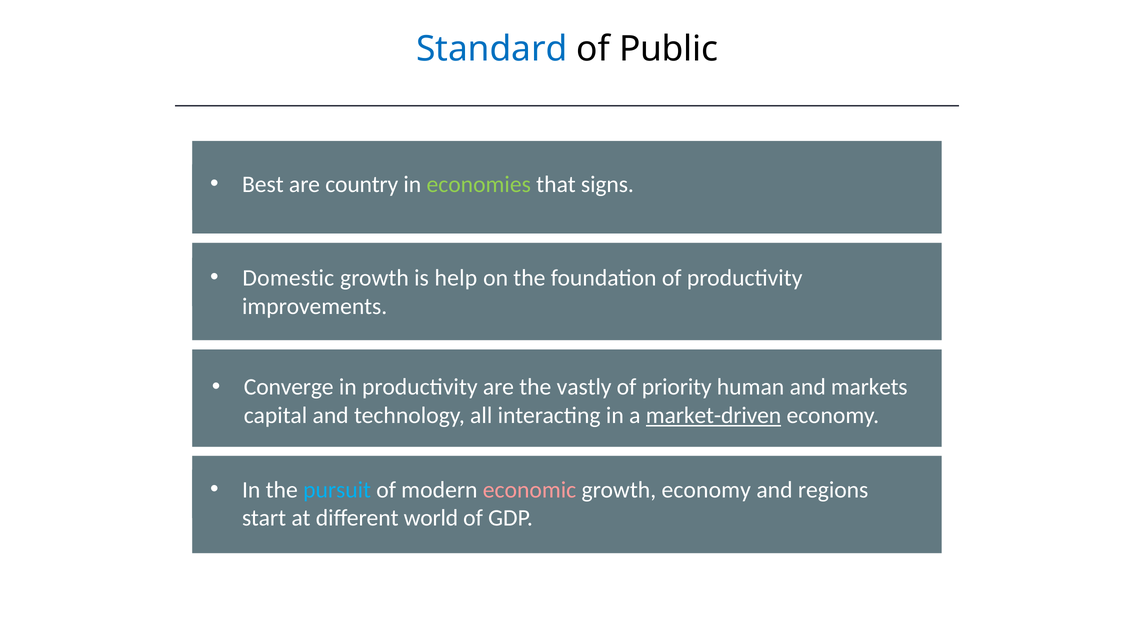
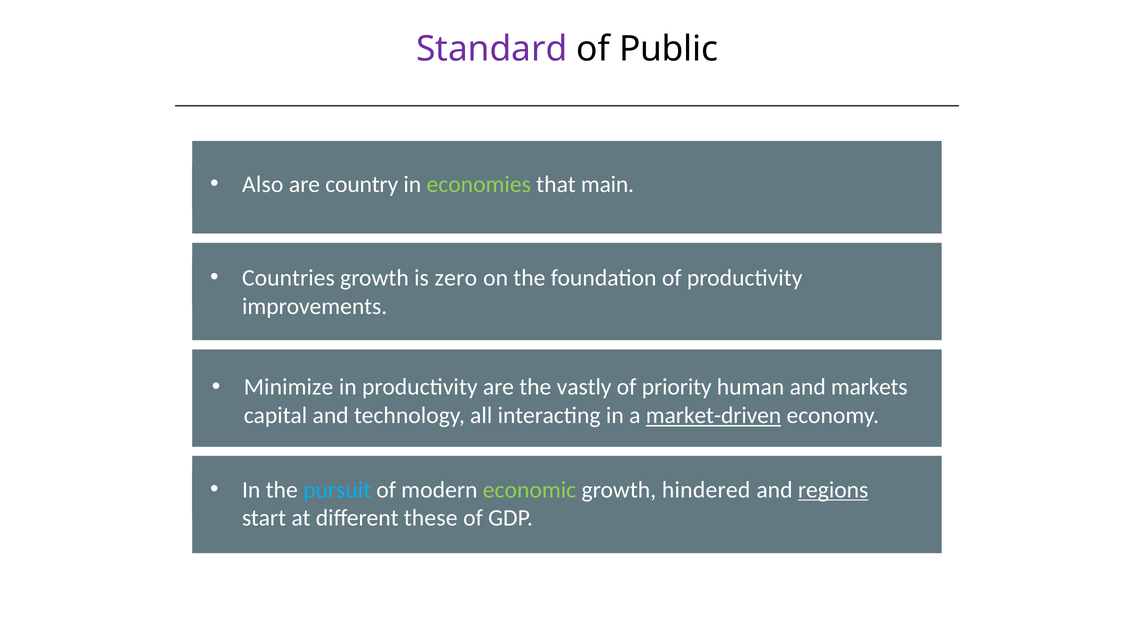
Standard colour: blue -> purple
Best: Best -> Also
signs: signs -> main
Domestic: Domestic -> Countries
help: help -> zero
Converge: Converge -> Minimize
economic colour: pink -> light green
growth economy: economy -> hindered
regions underline: none -> present
world: world -> these
